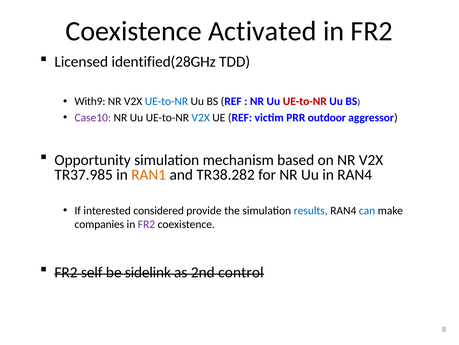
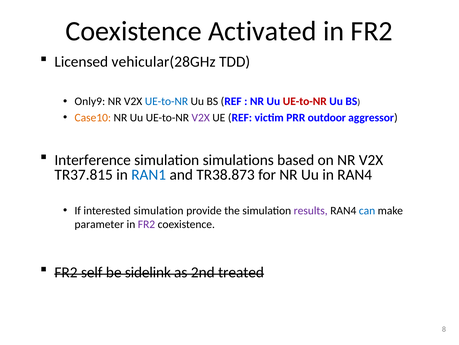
identified(28GHz: identified(28GHz -> vehicular(28GHz
With9: With9 -> Only9
Case10 colour: purple -> orange
V2X at (201, 117) colour: blue -> purple
Opportunity: Opportunity -> Interference
mechanism: mechanism -> simulations
TR37.985: TR37.985 -> TR37.815
RAN1 colour: orange -> blue
TR38.282: TR38.282 -> TR38.873
interested considered: considered -> simulation
results colour: blue -> purple
companies: companies -> parameter
control: control -> treated
